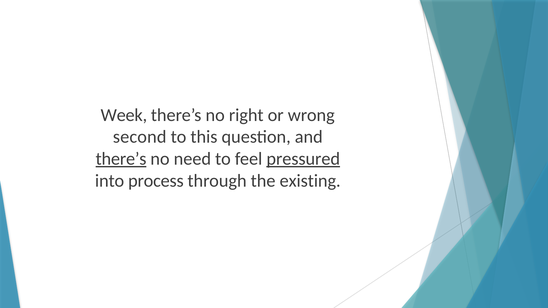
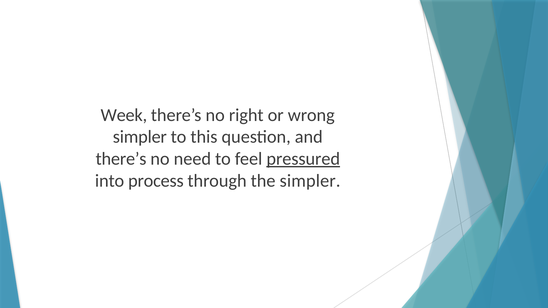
second at (140, 137): second -> simpler
there’s at (121, 159) underline: present -> none
the existing: existing -> simpler
